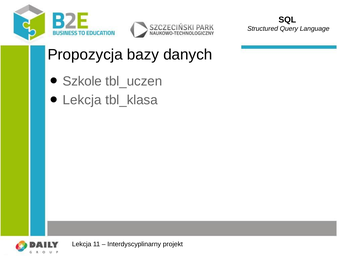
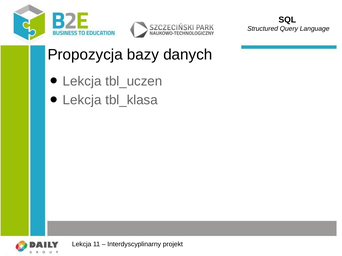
Szkole at (82, 81): Szkole -> Lekcja
